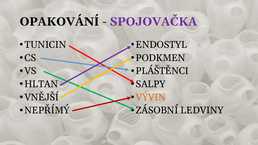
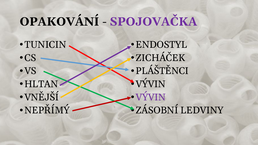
PODKMEN: PODKMEN -> ZICHÁČEK
SALPY at (151, 84): SALPY -> VÝVIN
VÝVIN at (151, 97) colour: orange -> purple
